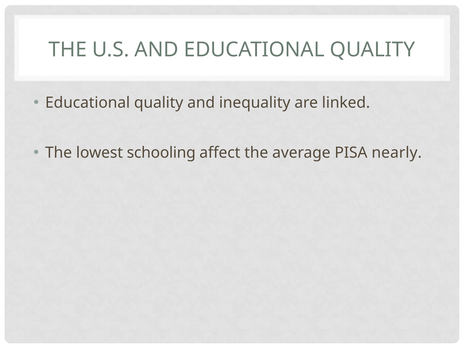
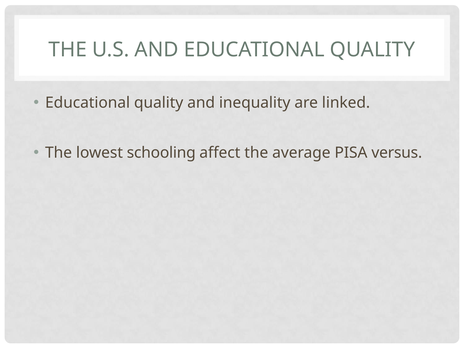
nearly: nearly -> versus
